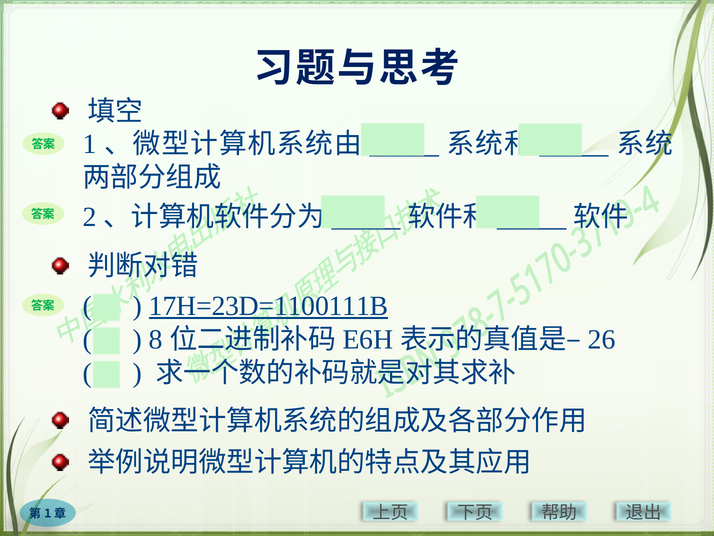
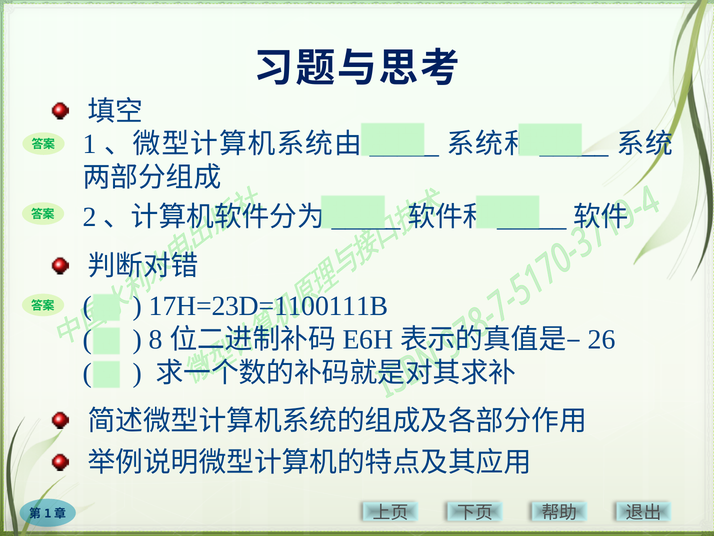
17H=23D=1100111B underline: present -> none
